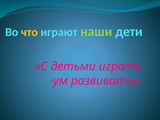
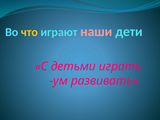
наши colour: light green -> pink
